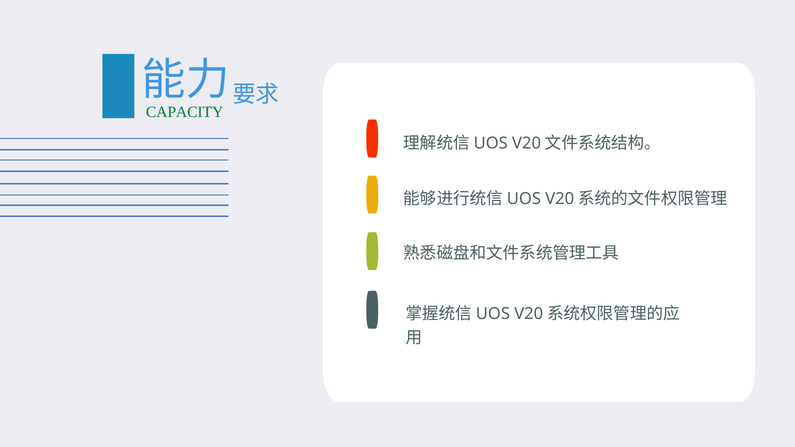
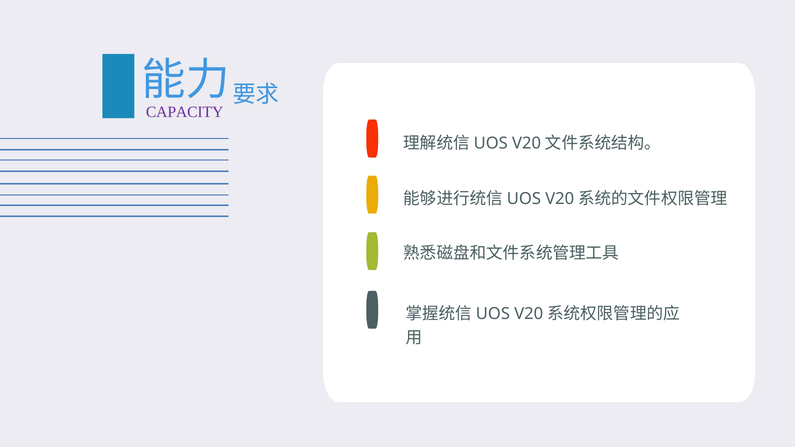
CAPACITY colour: green -> purple
